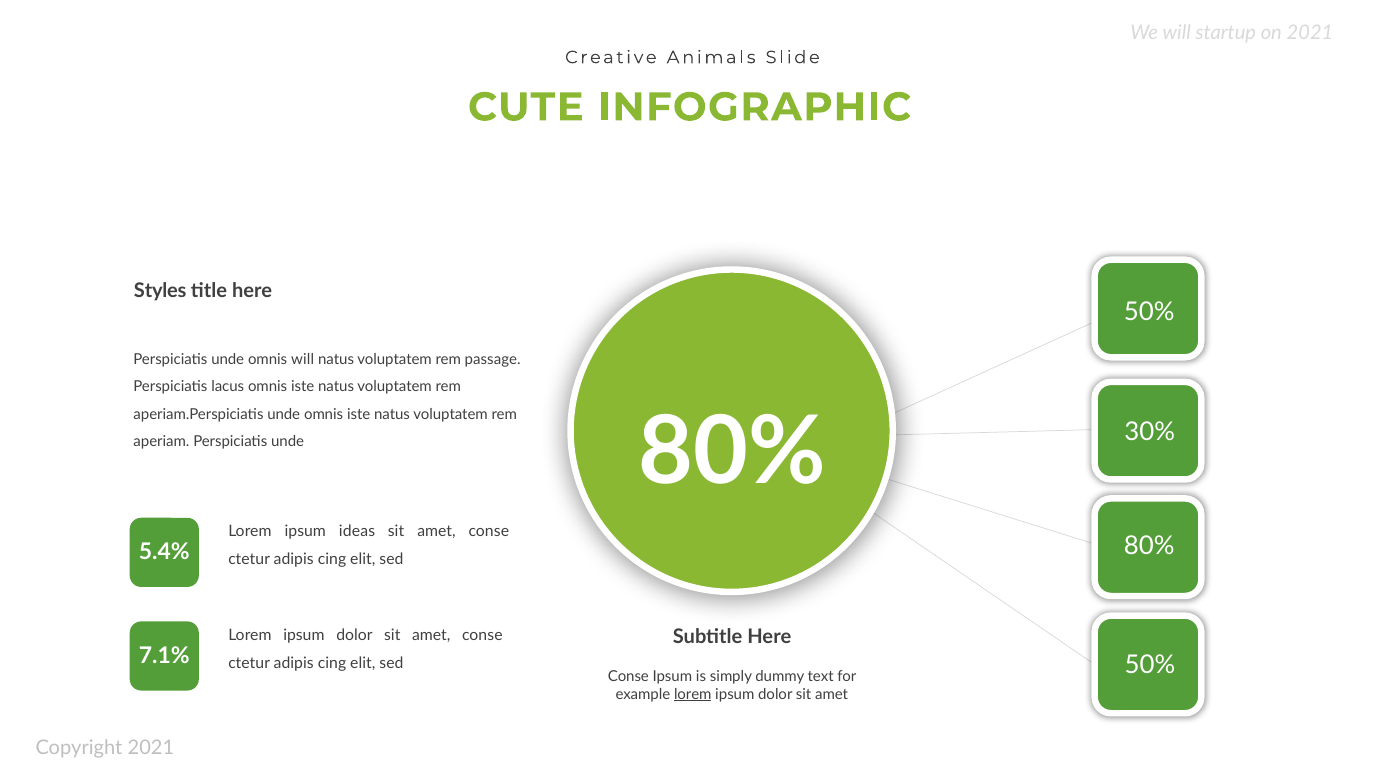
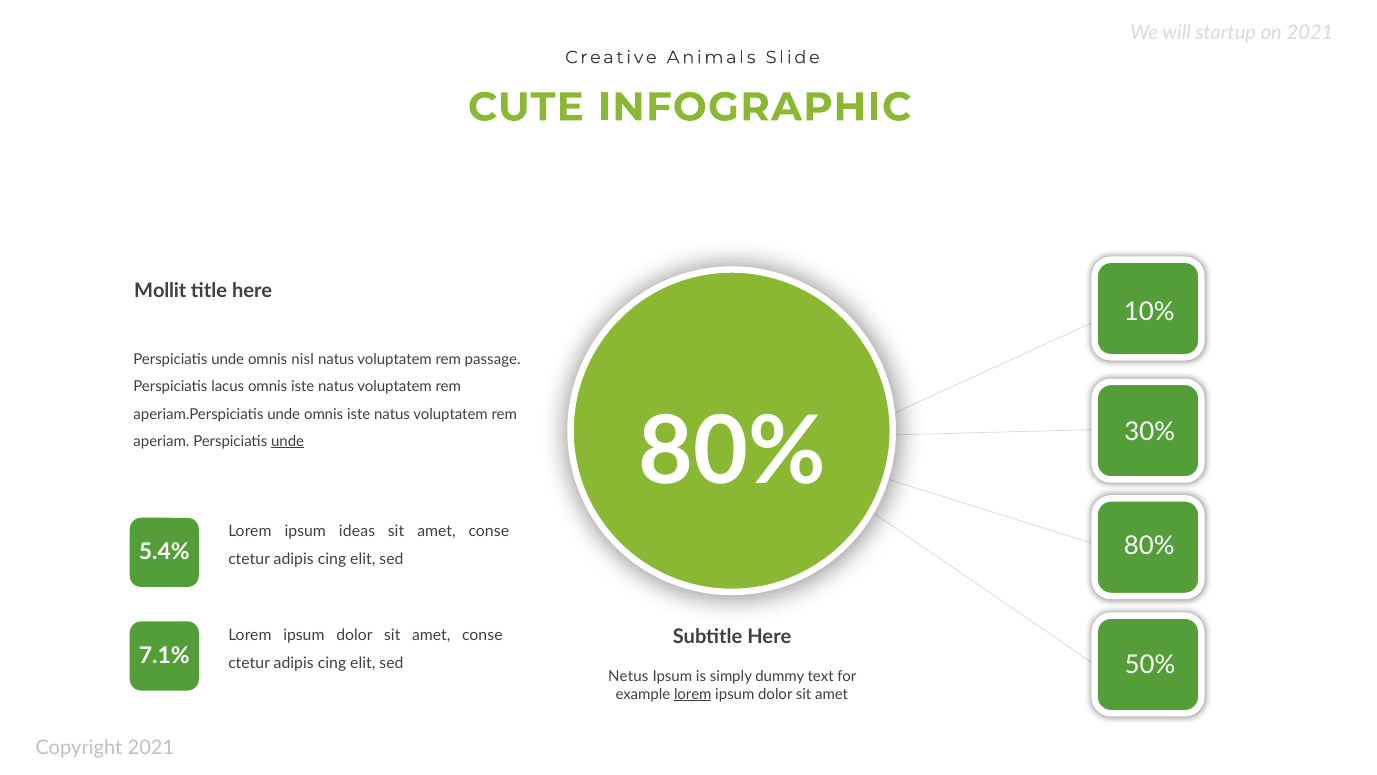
Styles: Styles -> Mollit
50% at (1149, 311): 50% -> 10%
omnis will: will -> nisl
unde at (288, 441) underline: none -> present
Conse at (628, 676): Conse -> Netus
